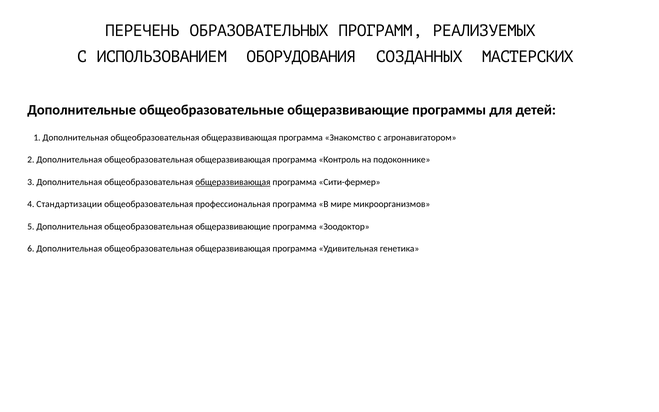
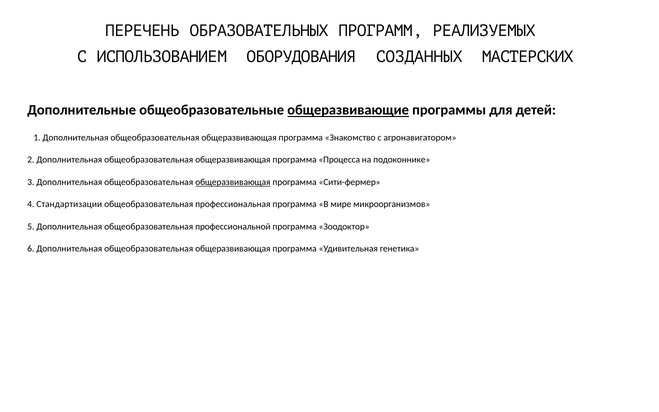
общеразвивающие at (348, 110) underline: none -> present
Контроль: Контроль -> Процесса
общеобразовательная общеразвивающие: общеразвивающие -> профессиональной
